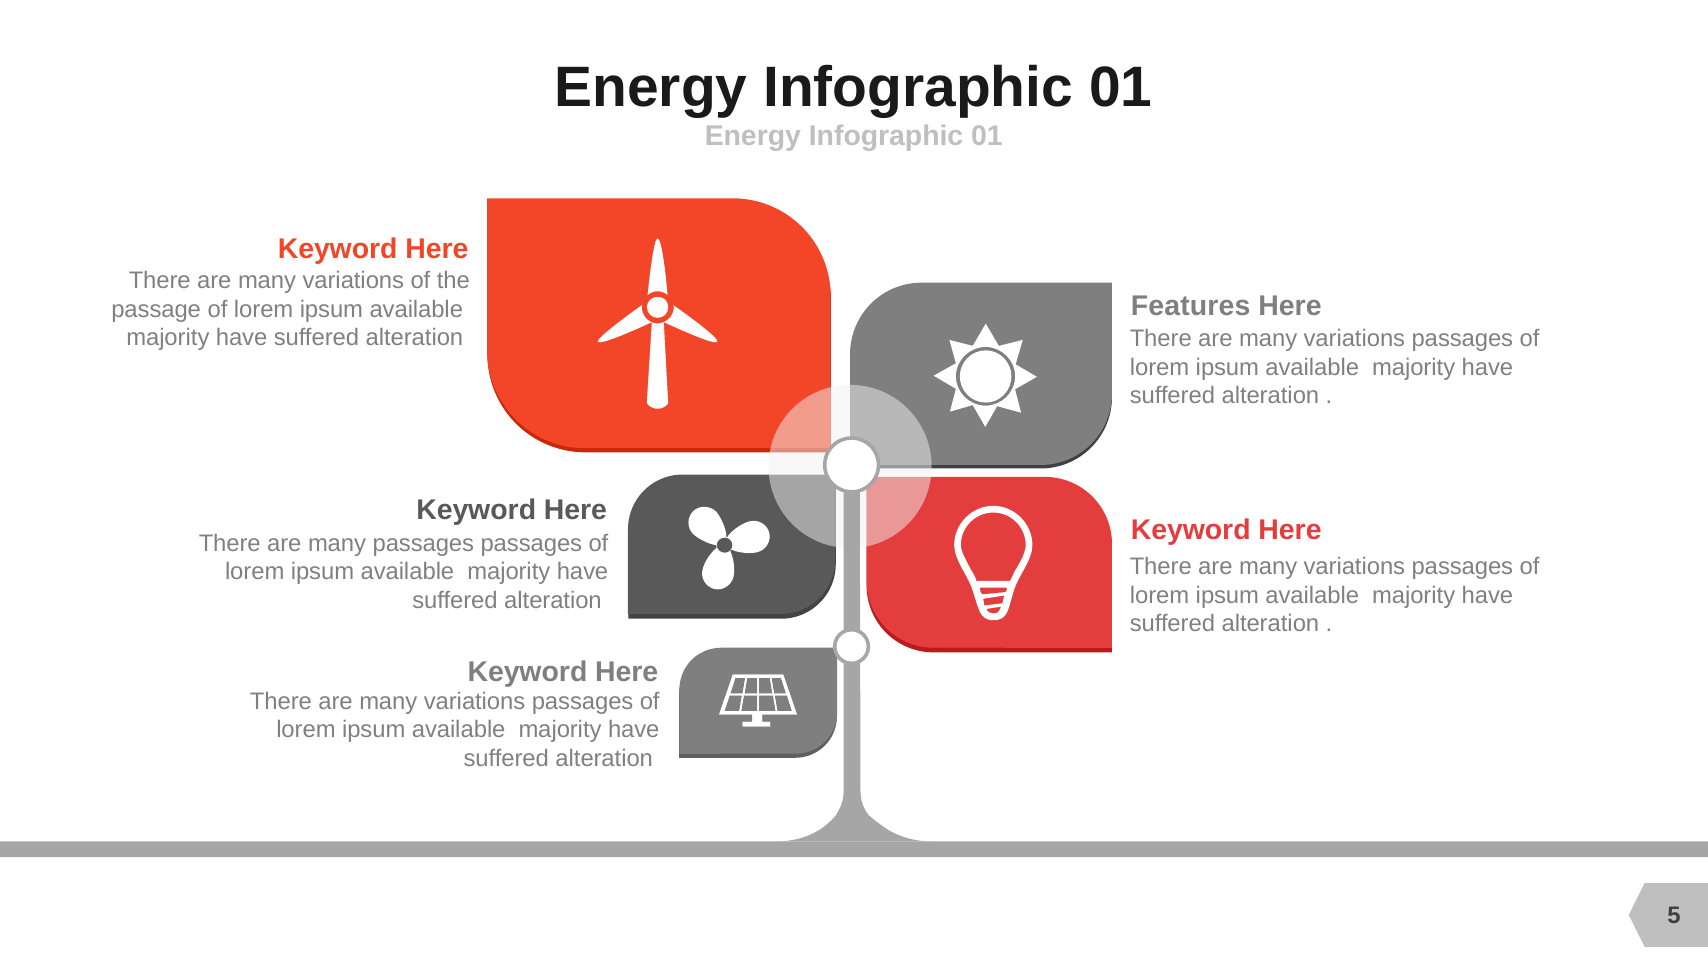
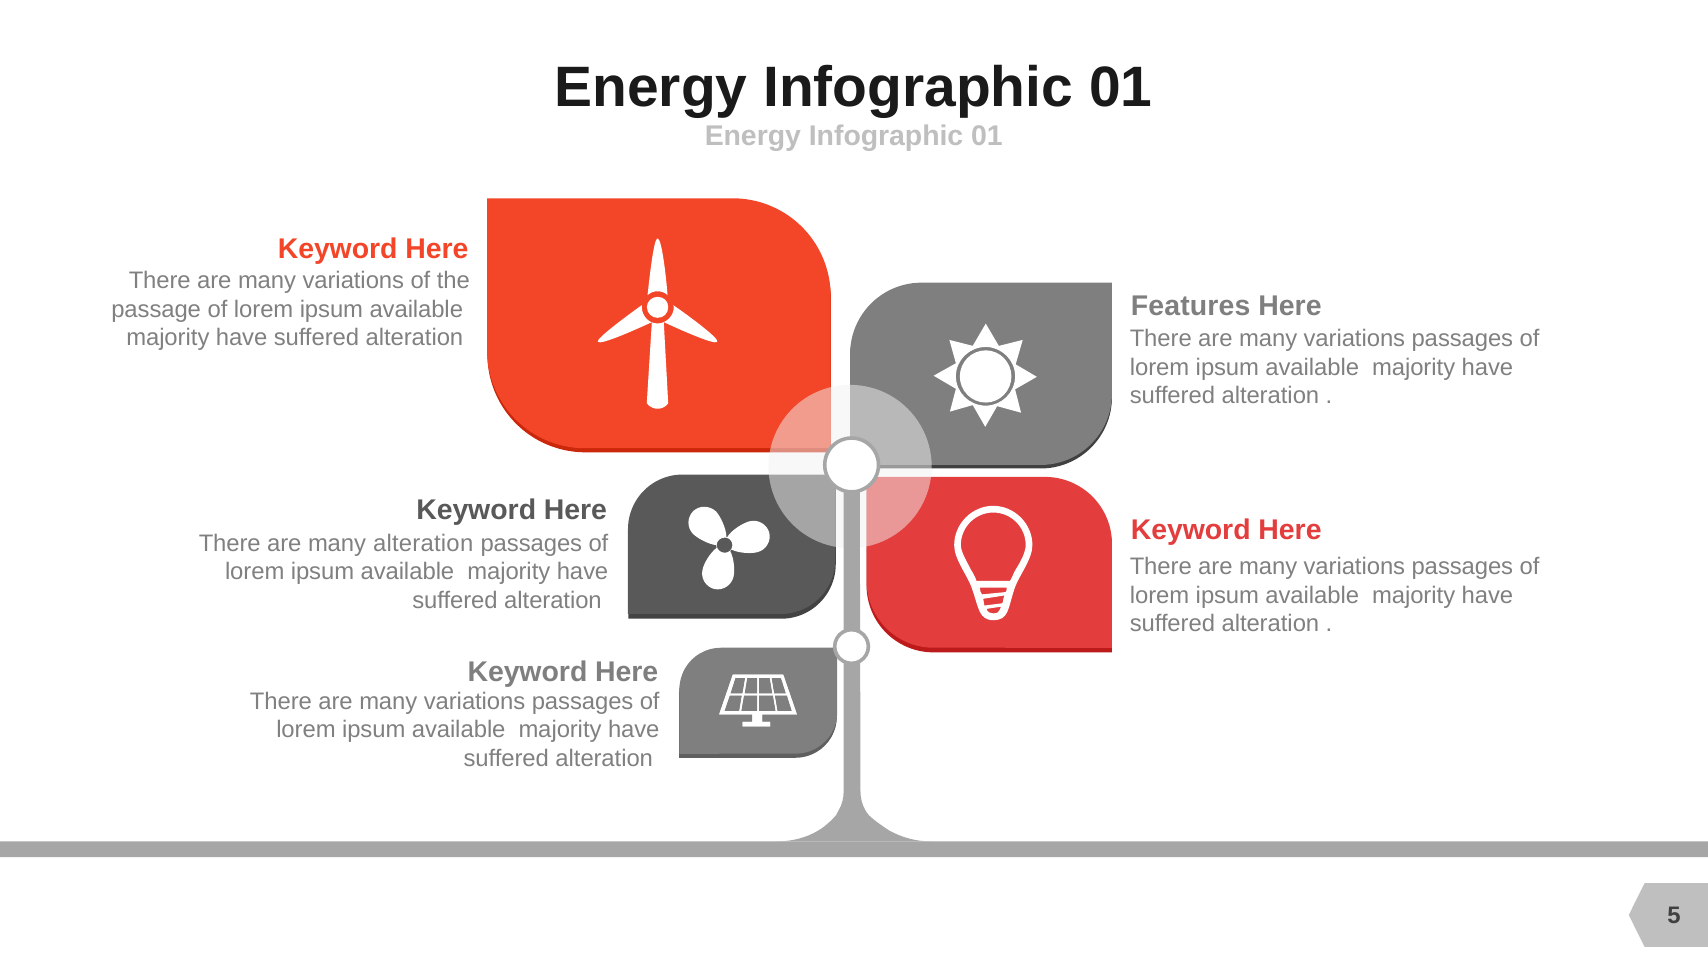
many passages: passages -> alteration
